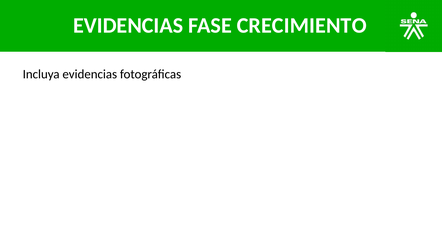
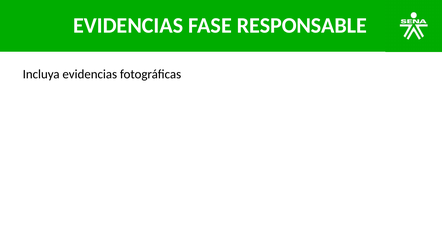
CRECIMIENTO: CRECIMIENTO -> RESPONSABLE
